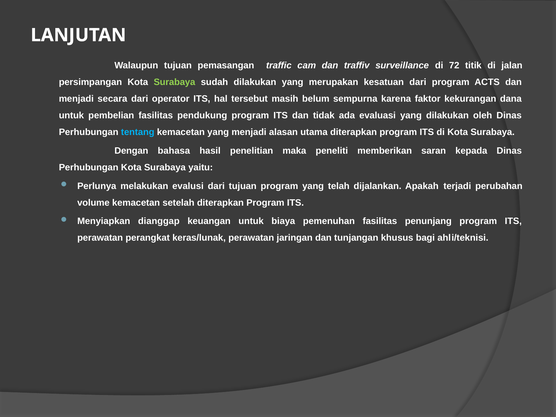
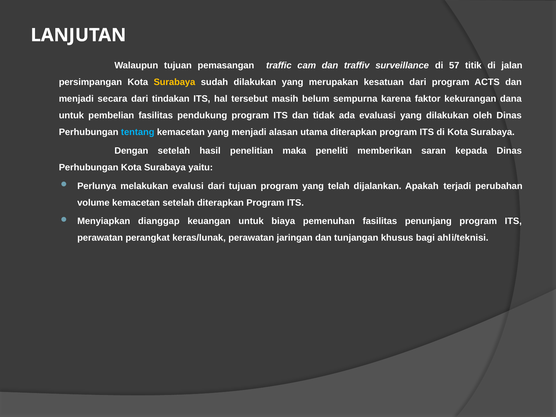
72: 72 -> 57
Surabaya at (174, 82) colour: light green -> yellow
operator: operator -> tindakan
Dengan bahasa: bahasa -> setelah
